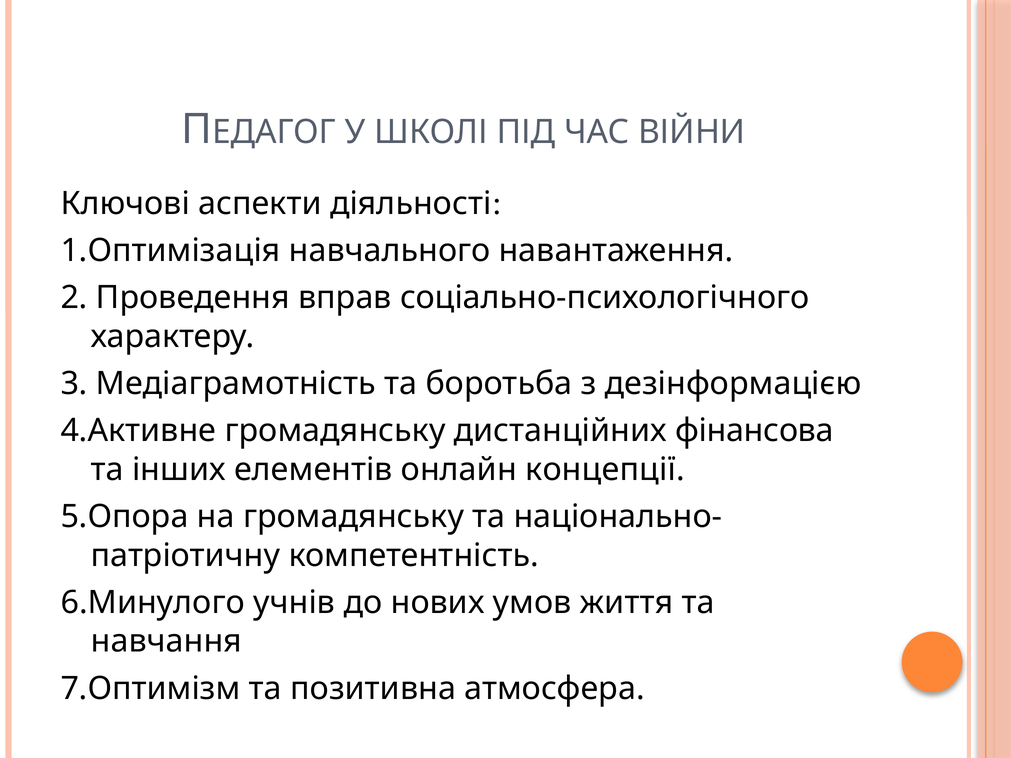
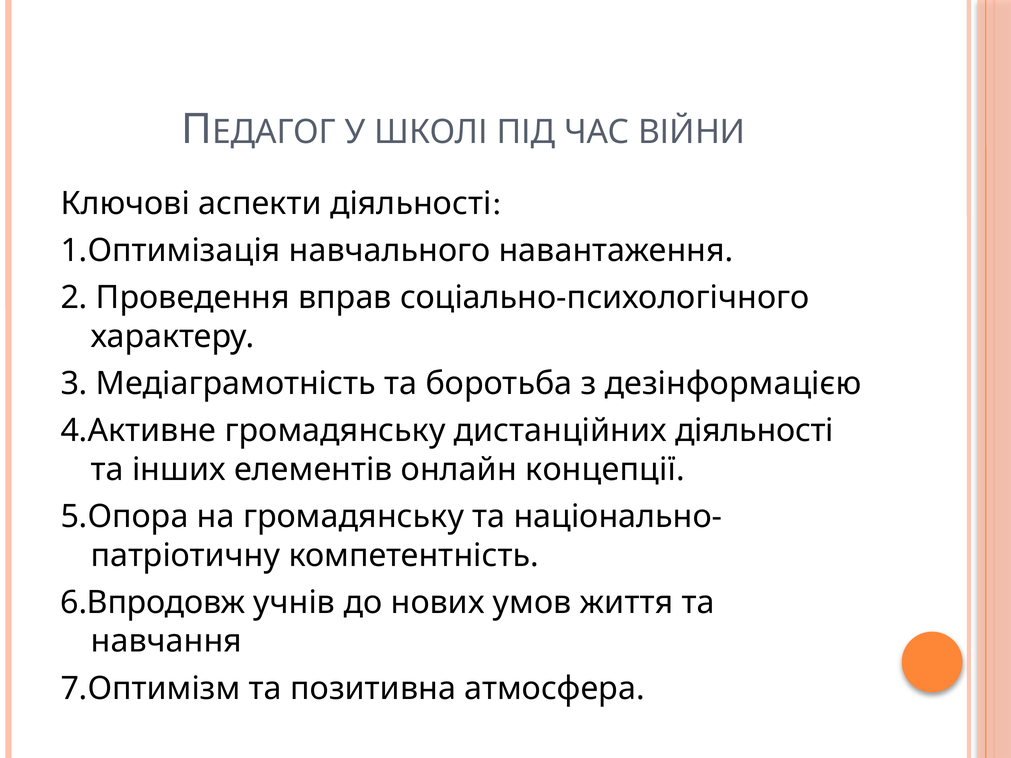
дистанційних фінансова: фінансова -> діяльності
6.Минулого: 6.Минулого -> 6.Впродовж
